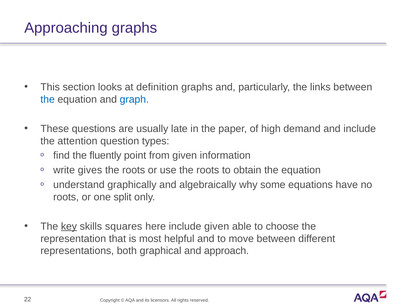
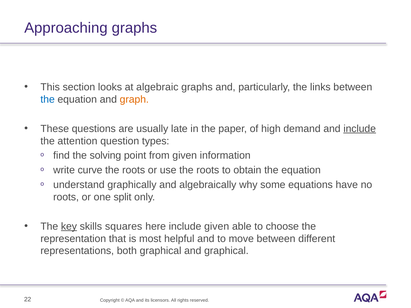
definition: definition -> algebraic
graph colour: blue -> orange
include at (360, 129) underline: none -> present
fluently: fluently -> solving
gives: gives -> curve
and approach: approach -> graphical
